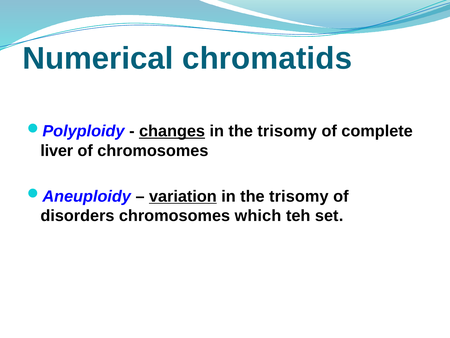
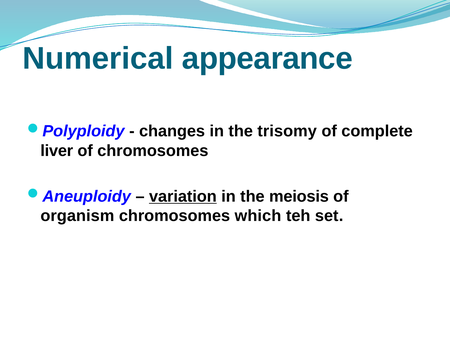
chromatids: chromatids -> appearance
changes underline: present -> none
trisomy at (299, 196): trisomy -> meiosis
disorders: disorders -> organism
